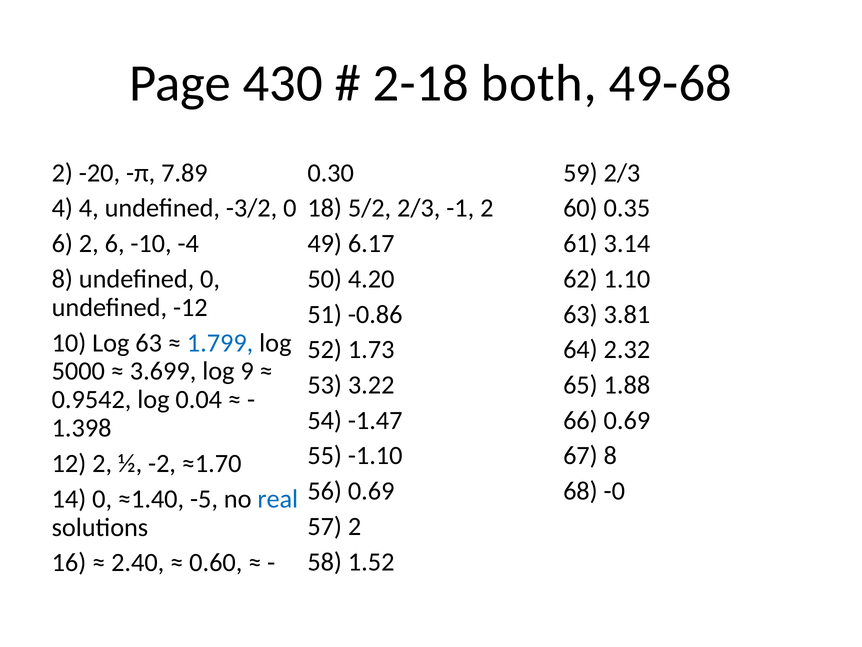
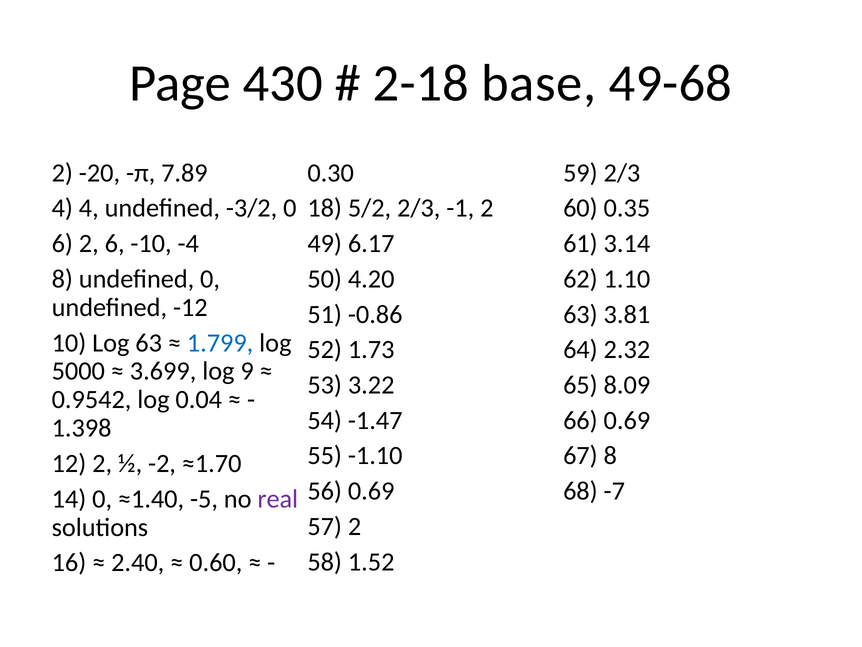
both: both -> base
1.88: 1.88 -> 8.09
-0: -0 -> -7
real colour: blue -> purple
